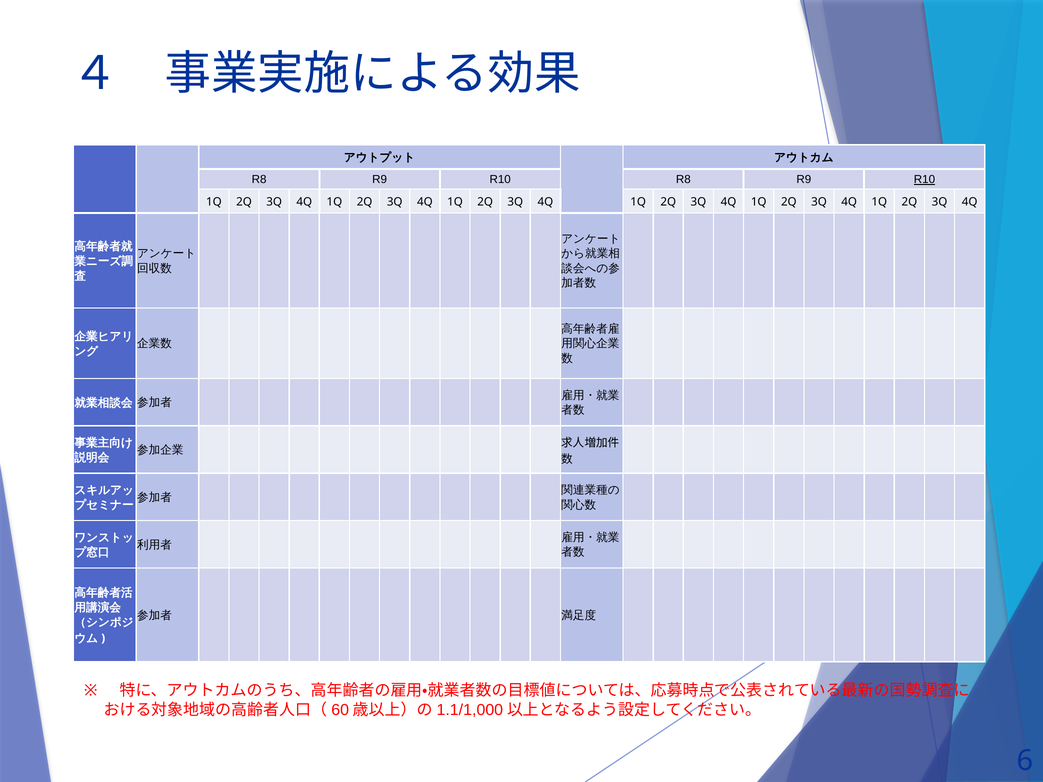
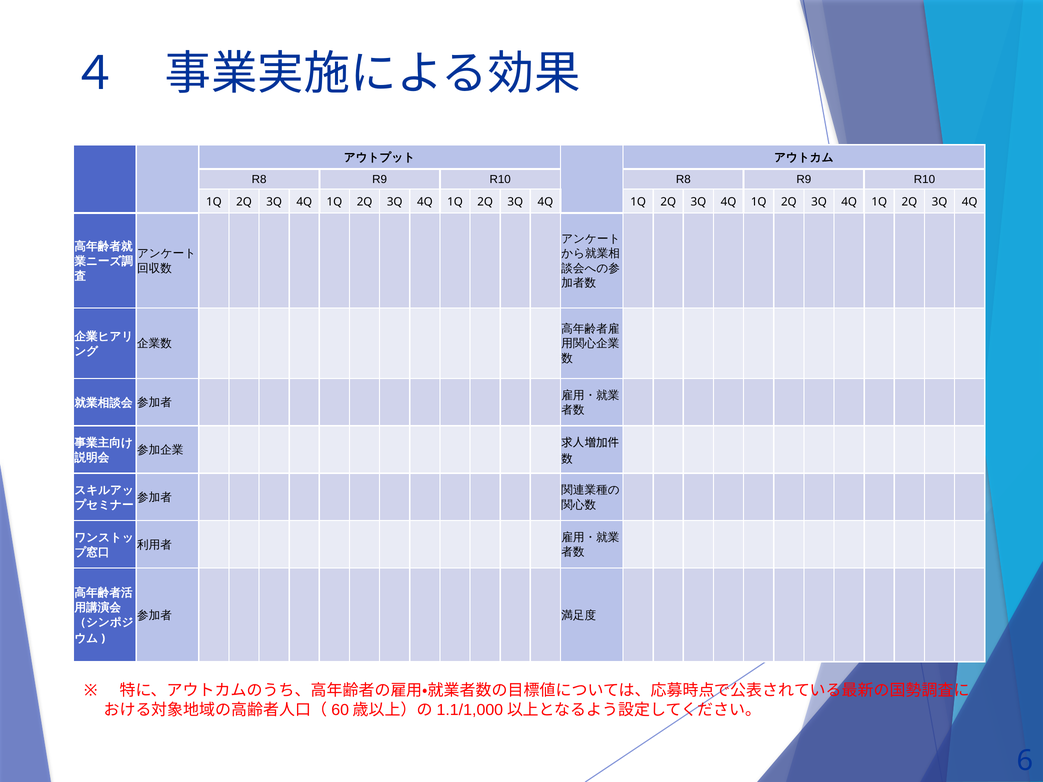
R10 at (924, 180) underline: present -> none
